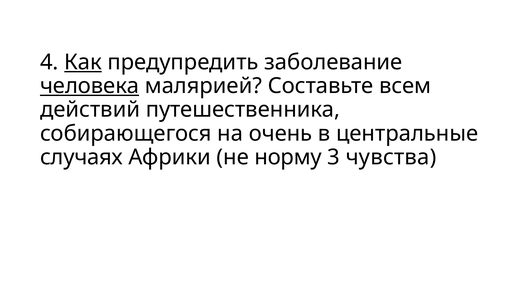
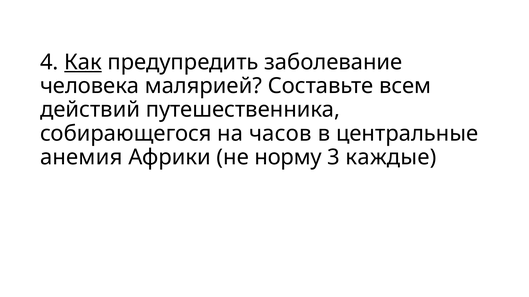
человека underline: present -> none
очень: очень -> часов
случаях: случаях -> анемия
чувства: чувства -> каждые
